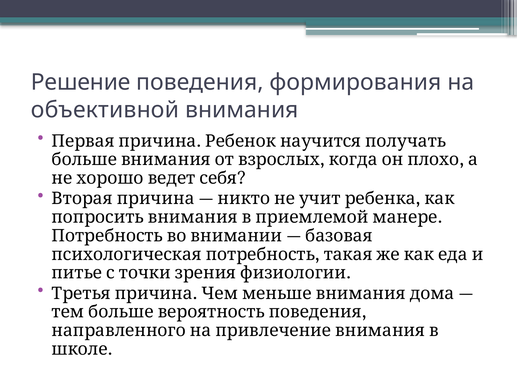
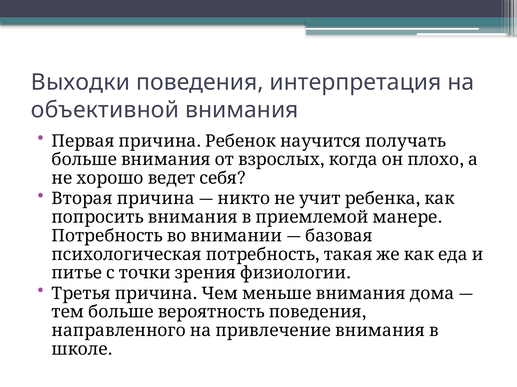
Решение: Решение -> Выходки
формирования: формирования -> интерпретация
